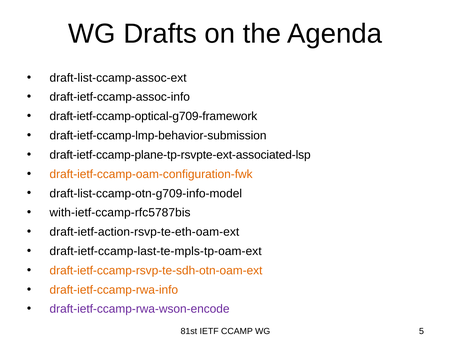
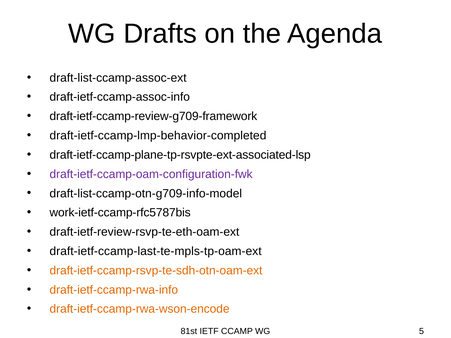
draft-ietf-ccamp-optical-g709-framework: draft-ietf-ccamp-optical-g709-framework -> draft-ietf-ccamp-review-g709-framework
draft-ietf-ccamp-lmp-behavior-submission: draft-ietf-ccamp-lmp-behavior-submission -> draft-ietf-ccamp-lmp-behavior-completed
draft-ietf-ccamp-oam-configuration-fwk colour: orange -> purple
with-ietf-ccamp-rfc5787bis: with-ietf-ccamp-rfc5787bis -> work-ietf-ccamp-rfc5787bis
draft-ietf-action-rsvp-te-eth-oam-ext: draft-ietf-action-rsvp-te-eth-oam-ext -> draft-ietf-review-rsvp-te-eth-oam-ext
draft-ietf-ccamp-rwa-wson-encode colour: purple -> orange
